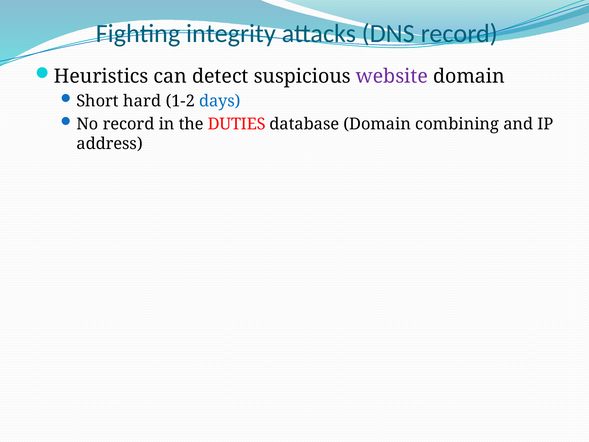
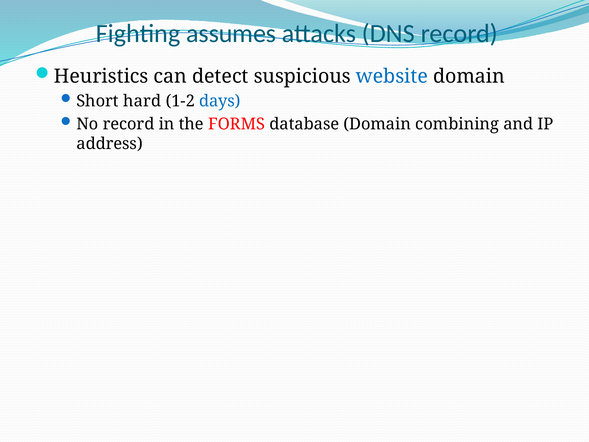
integrity: integrity -> assumes
website colour: purple -> blue
DUTIES: DUTIES -> FORMS
